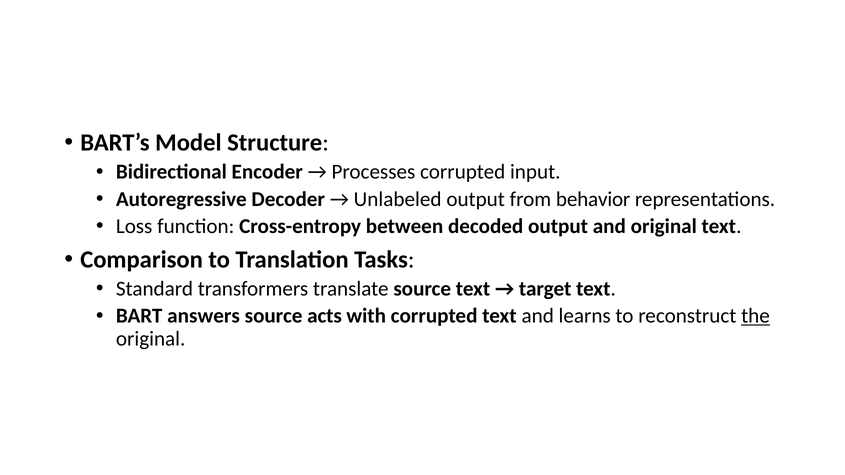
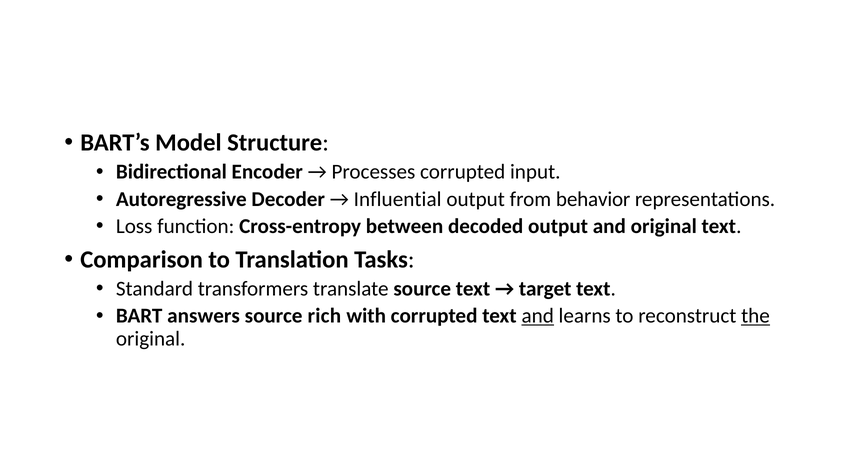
Unlabeled: Unlabeled -> Influential
acts: acts -> rich
and at (538, 316) underline: none -> present
